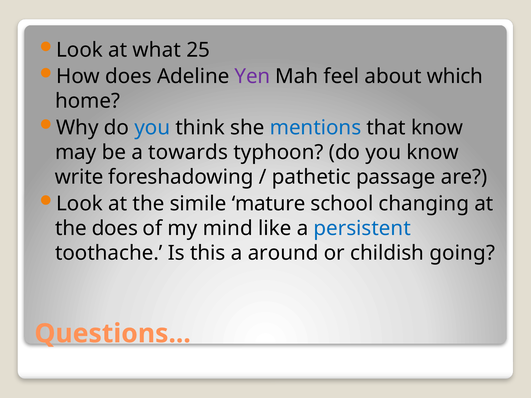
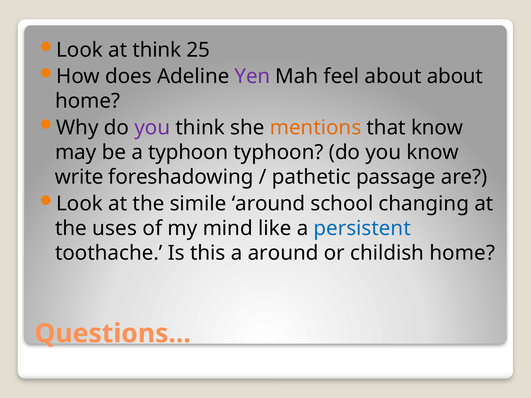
at what: what -> think
about which: which -> about
you at (152, 128) colour: blue -> purple
mentions colour: blue -> orange
a towards: towards -> typhoon
simile mature: mature -> around
the does: does -> uses
childish going: going -> home
